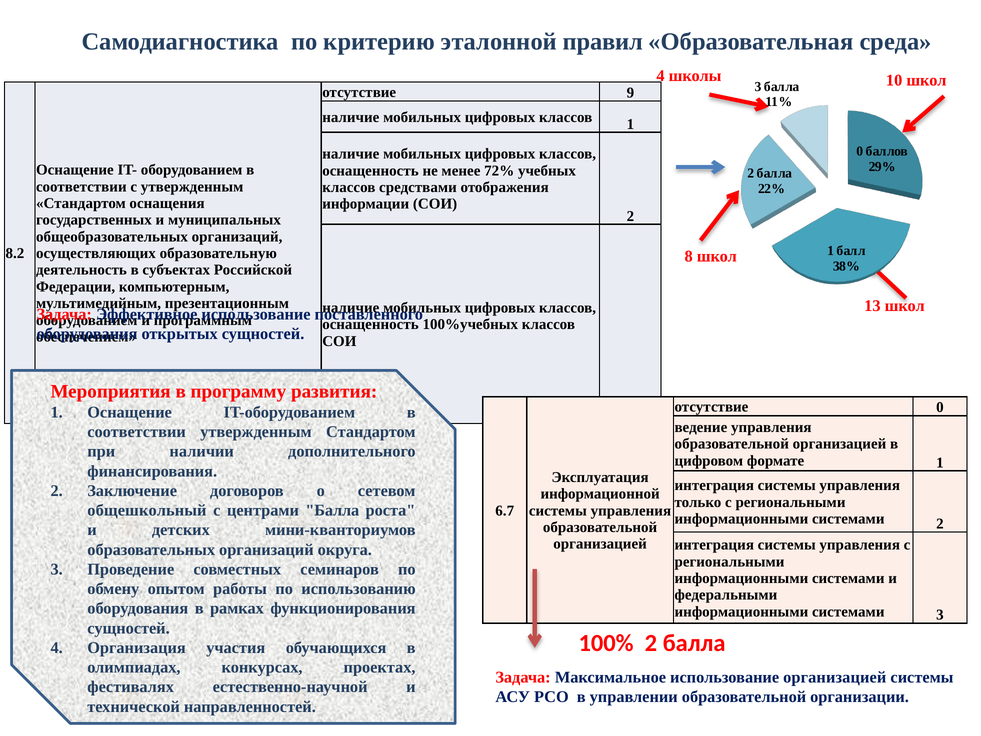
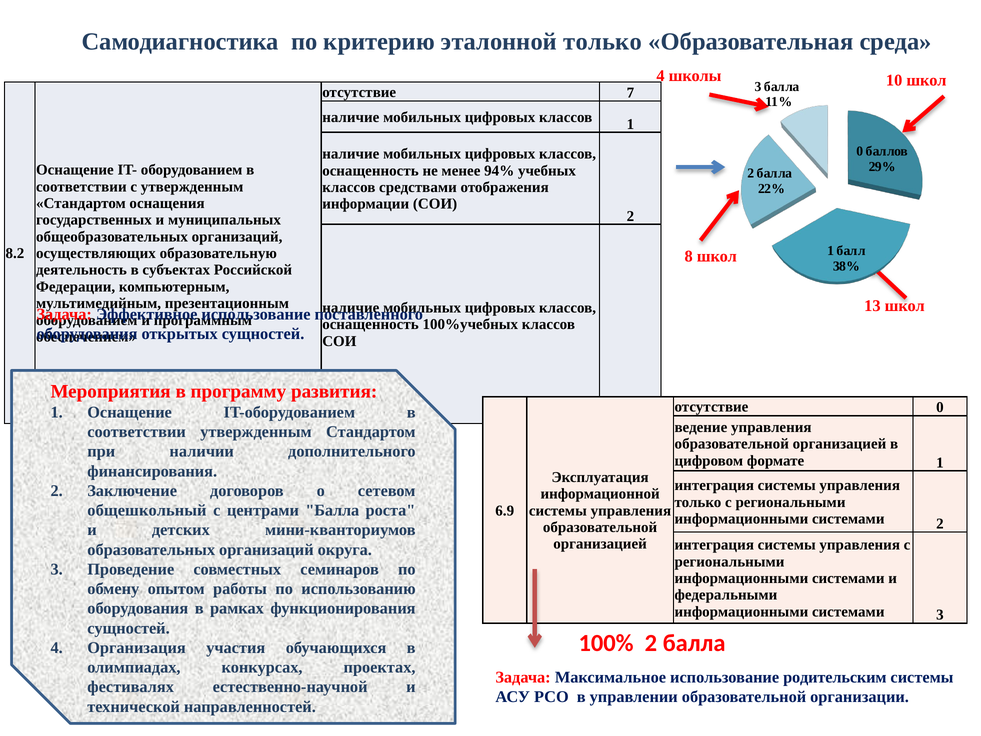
эталонной правил: правил -> только
9: 9 -> 7
72%: 72% -> 94%
6.7: 6.7 -> 6.9
использование организацией: организацией -> родительским
